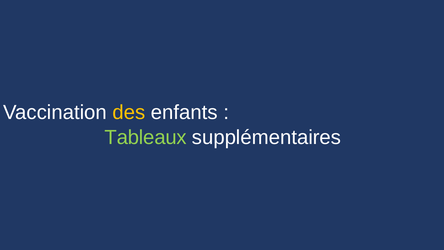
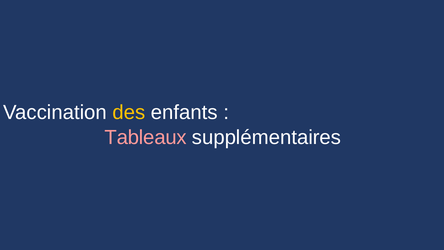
Tableaux colour: light green -> pink
